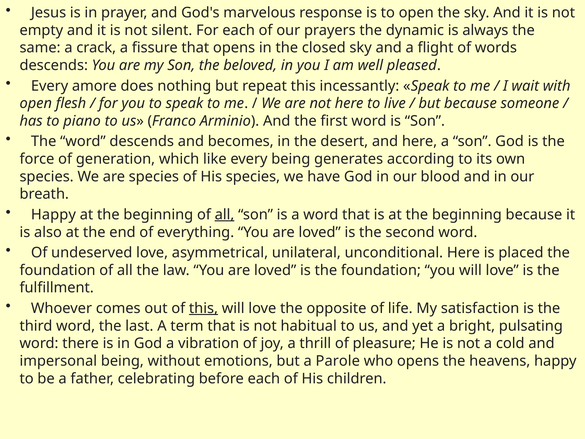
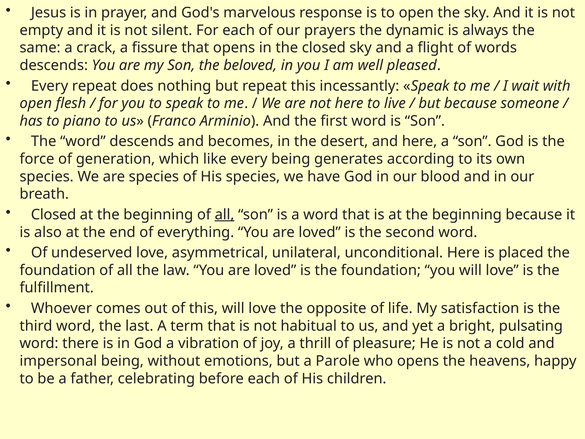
Every amore: amore -> repeat
Happy at (53, 215): Happy -> Closed
this at (203, 308) underline: present -> none
